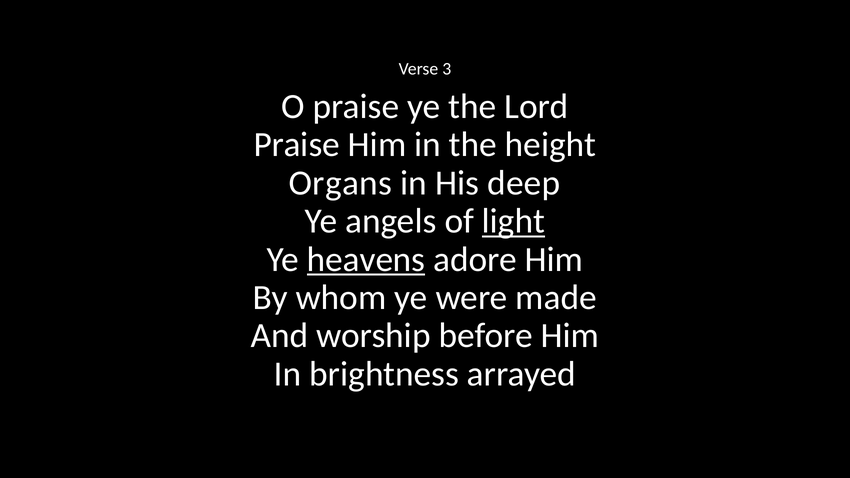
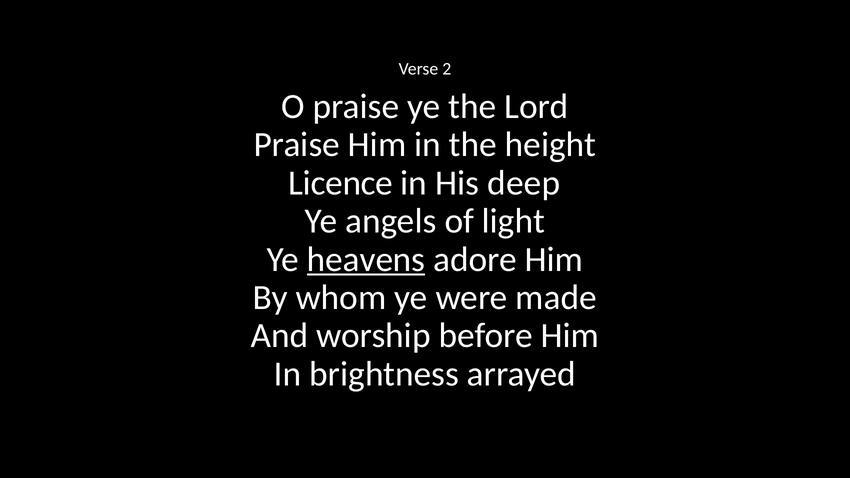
3: 3 -> 2
Organs: Organs -> Licence
light underline: present -> none
